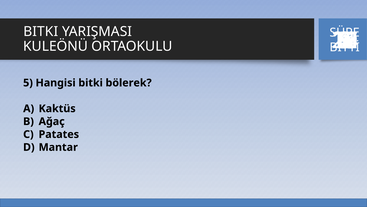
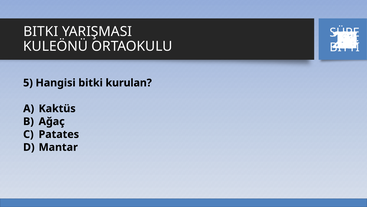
bölerek: bölerek -> kurulan
